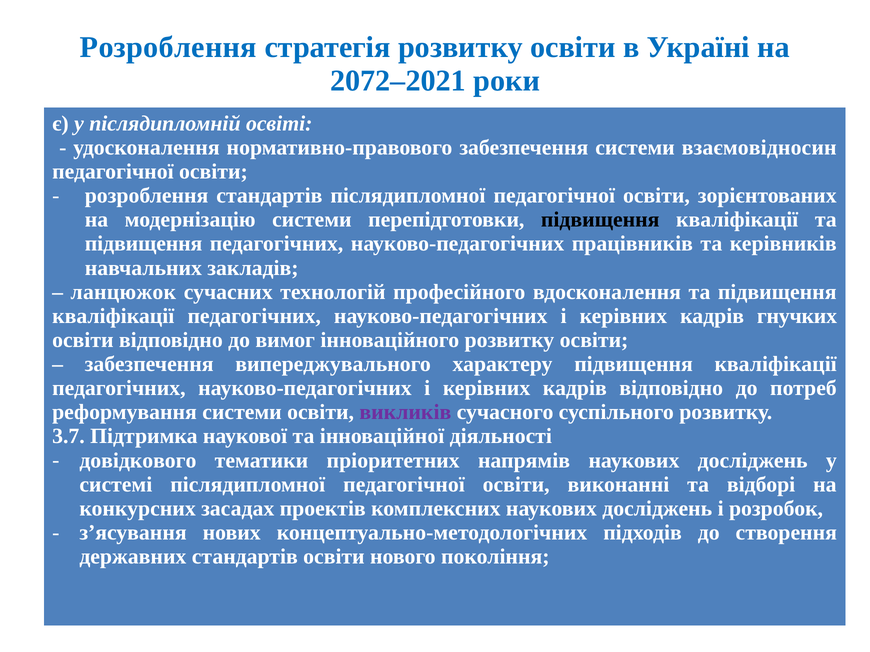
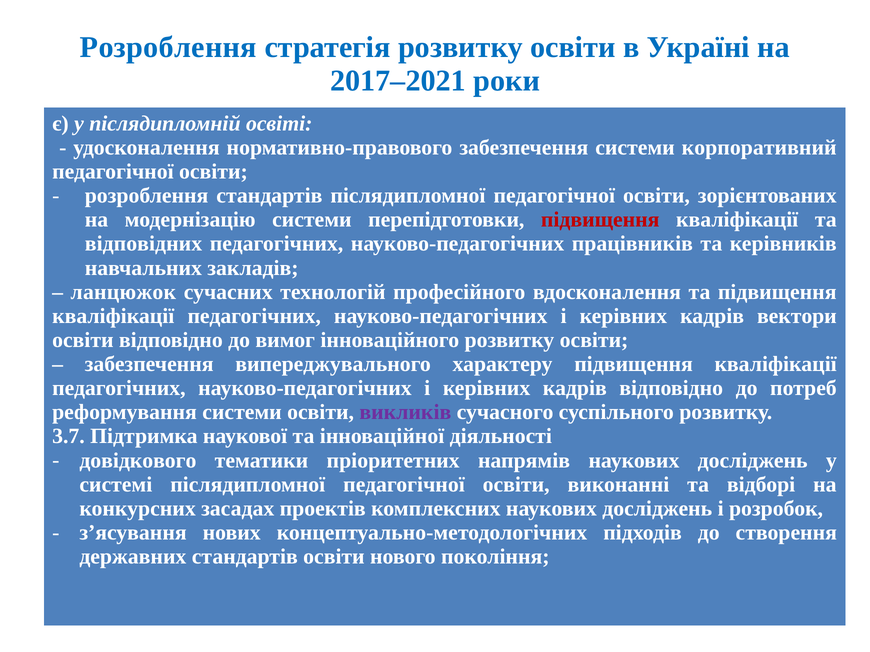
2072–2021: 2072–2021 -> 2017–2021
взаємовідносин: взаємовідносин -> корпоративний
підвищення at (600, 220) colour: black -> red
підвищення at (144, 244): підвищення -> відповідних
гнучких: гнучких -> вектори
